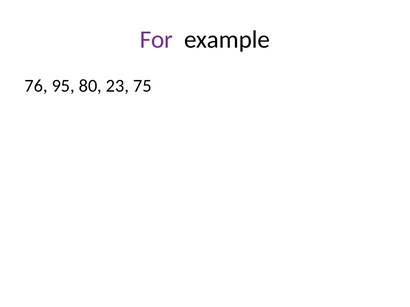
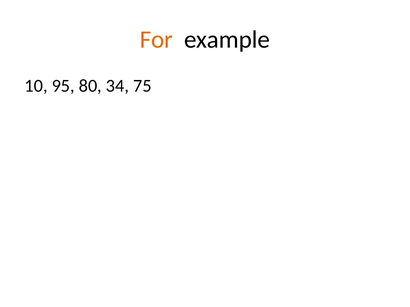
For colour: purple -> orange
76: 76 -> 10
23: 23 -> 34
